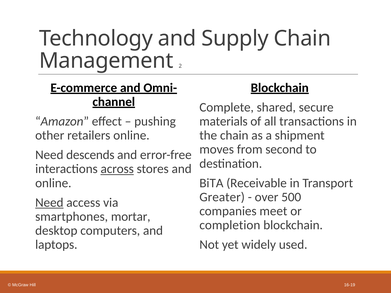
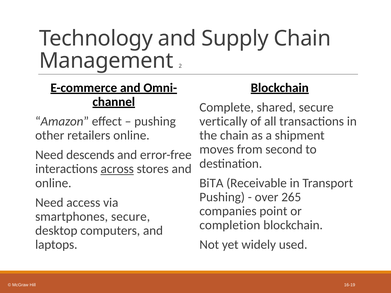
materials: materials -> vertically
Greater at (222, 197): Greater -> Pushing
500: 500 -> 265
Need at (49, 203) underline: present -> none
meet: meet -> point
smartphones mortar: mortar -> secure
